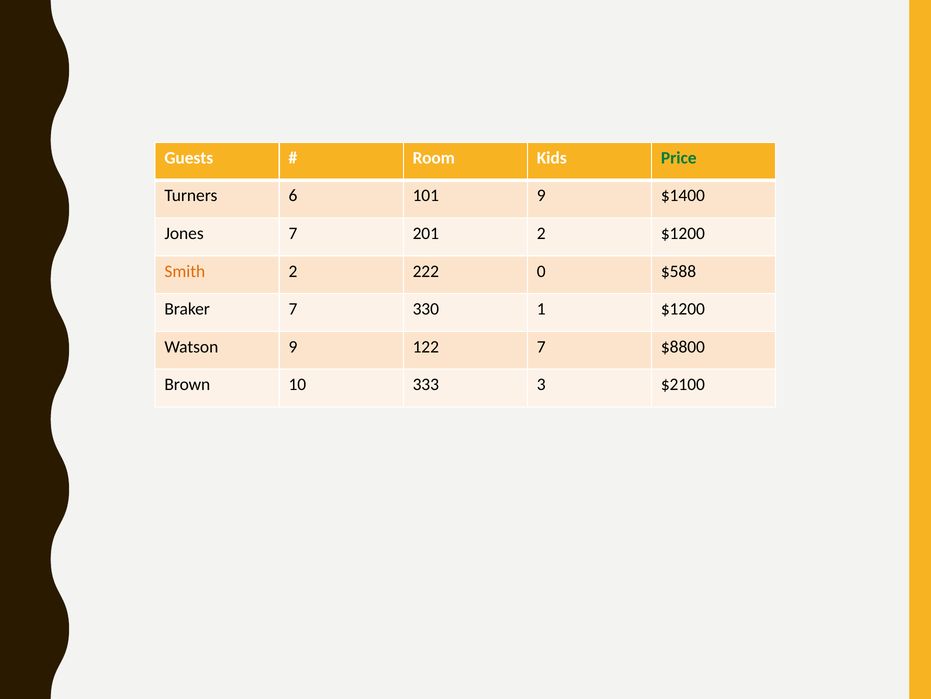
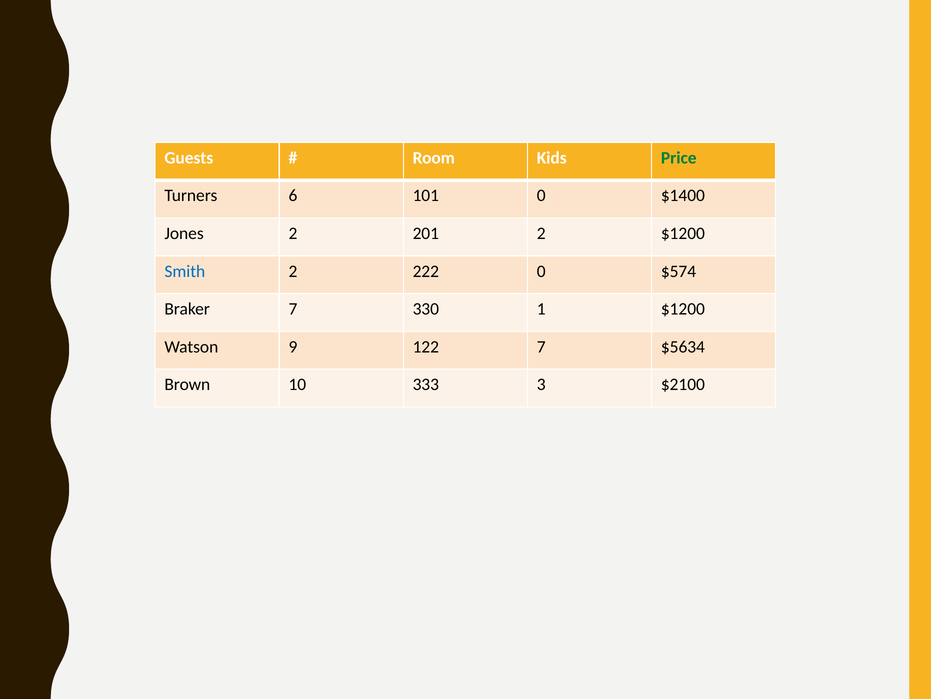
101 9: 9 -> 0
Jones 7: 7 -> 2
Smith colour: orange -> blue
$588: $588 -> $574
$8800: $8800 -> $5634
